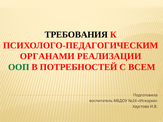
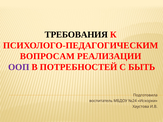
ОРГАНАМИ: ОРГАНАМИ -> ВОПРОСАМ
ООП colour: green -> purple
ВСЕМ: ВСЕМ -> БЫТЬ
